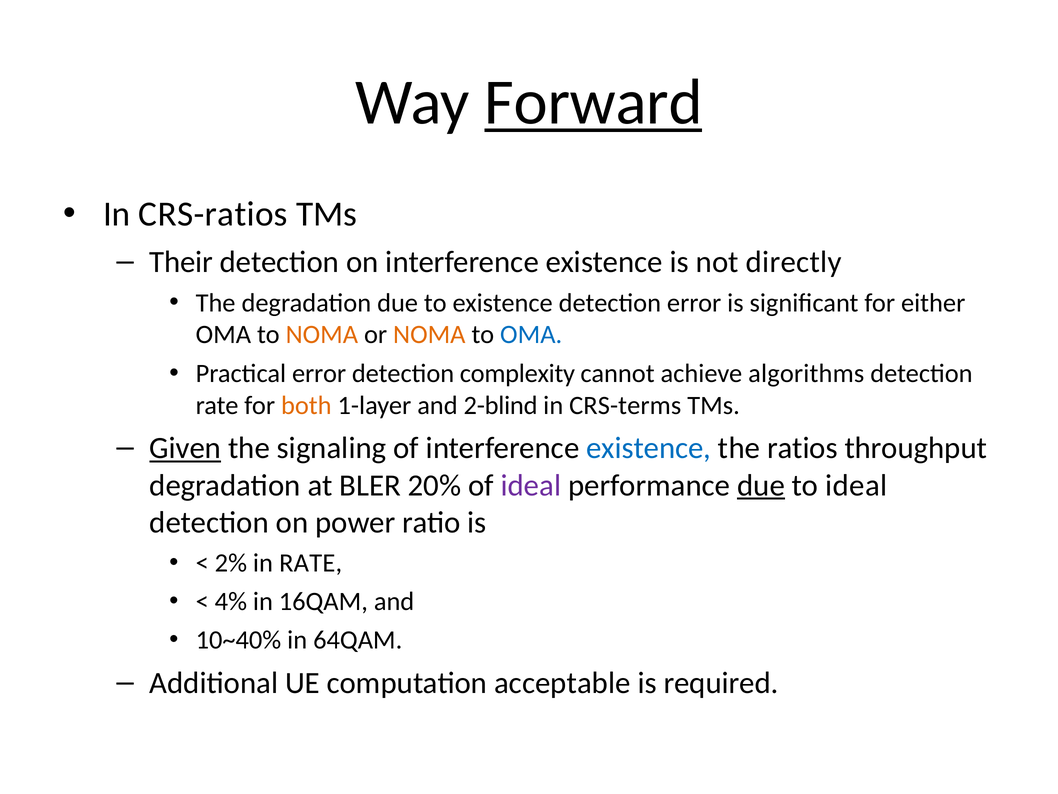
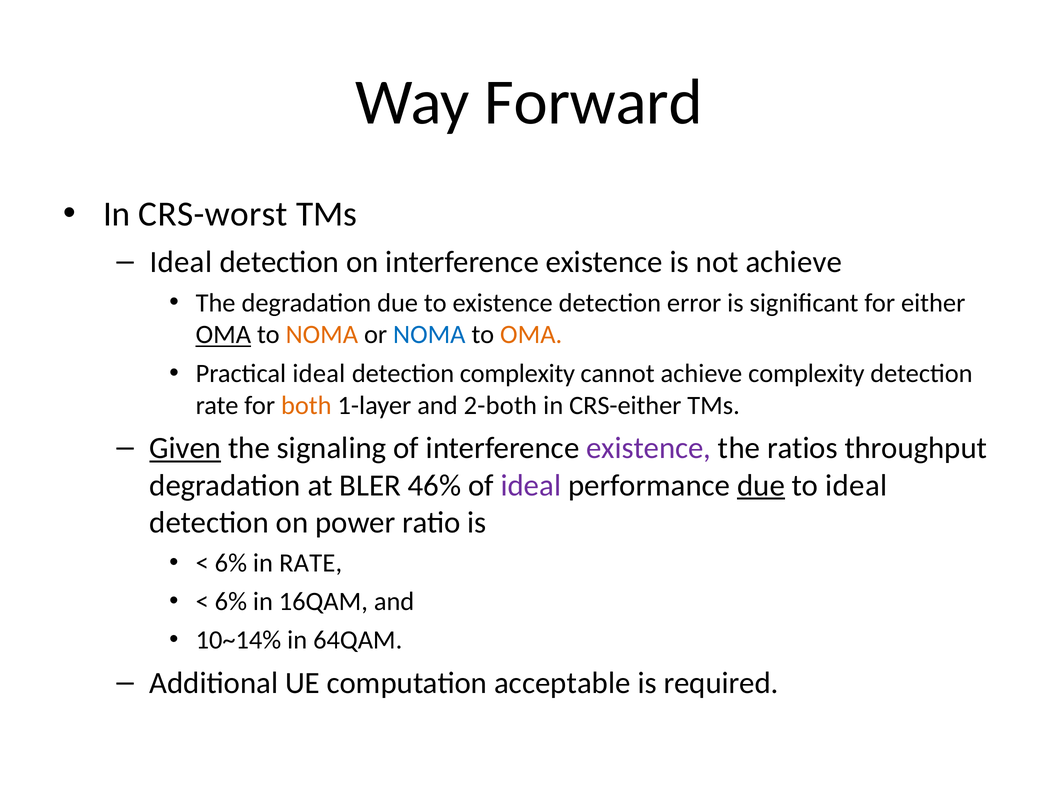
Forward underline: present -> none
CRS-ratios: CRS-ratios -> CRS-worst
Their at (181, 262): Their -> Ideal
not directly: directly -> achieve
OMA at (223, 335) underline: none -> present
NOMA at (429, 335) colour: orange -> blue
OMA at (531, 335) colour: blue -> orange
Practical error: error -> ideal
achieve algorithms: algorithms -> complexity
2-blind: 2-blind -> 2-both
CRS-terms: CRS-terms -> CRS-either
existence at (649, 448) colour: blue -> purple
20%: 20% -> 46%
2% at (231, 563): 2% -> 6%
4% at (231, 601): 4% -> 6%
10~40%: 10~40% -> 10~14%
